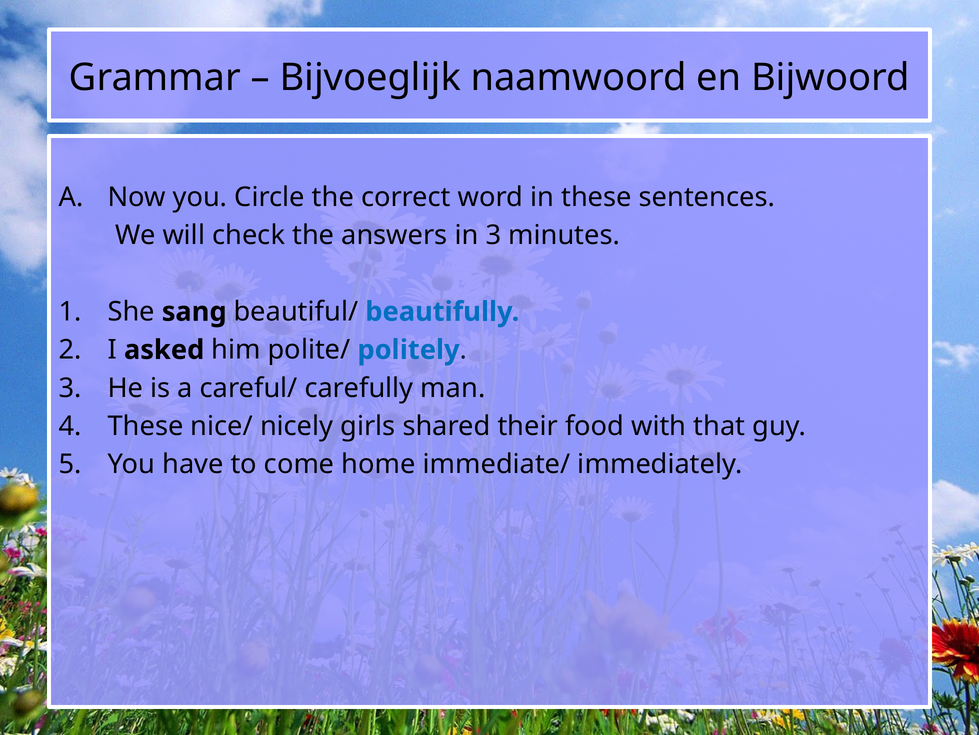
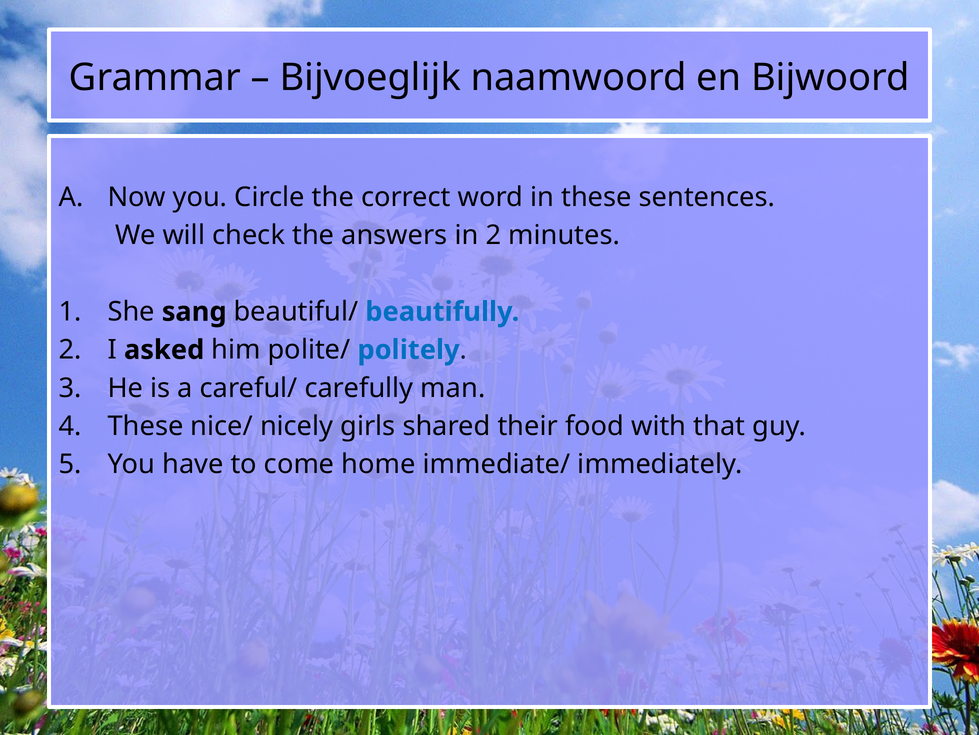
in 3: 3 -> 2
